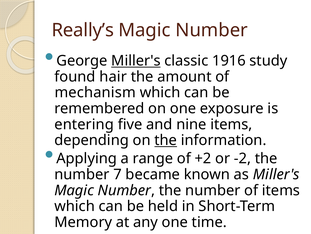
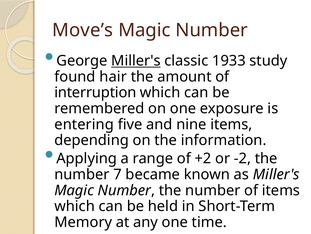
Really’s: Really’s -> Move’s
1916: 1916 -> 1933
mechanism: mechanism -> interruption
the at (166, 140) underline: present -> none
